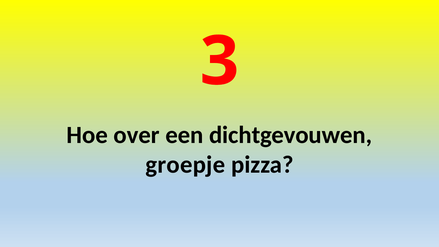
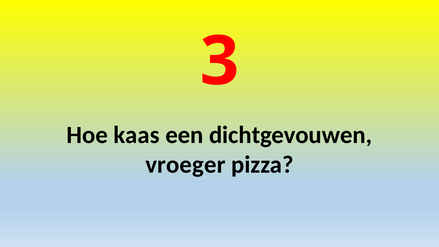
over: over -> kaas
groepje: groepje -> vroeger
